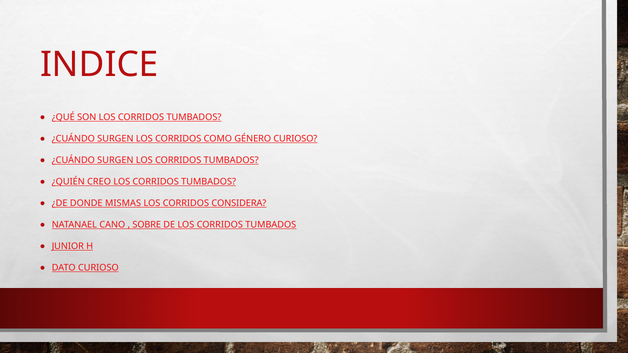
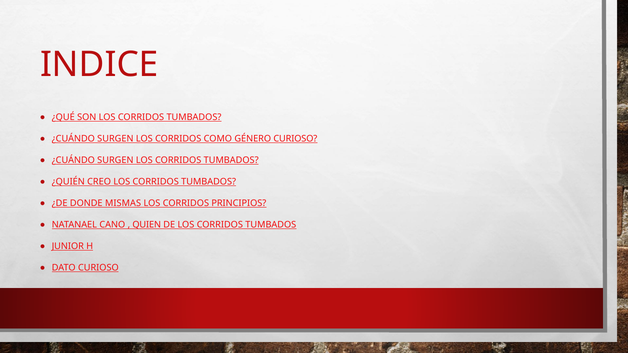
CONSIDERA: CONSIDERA -> PRINCIPIOS
SOBRE: SOBRE -> QUIEN
